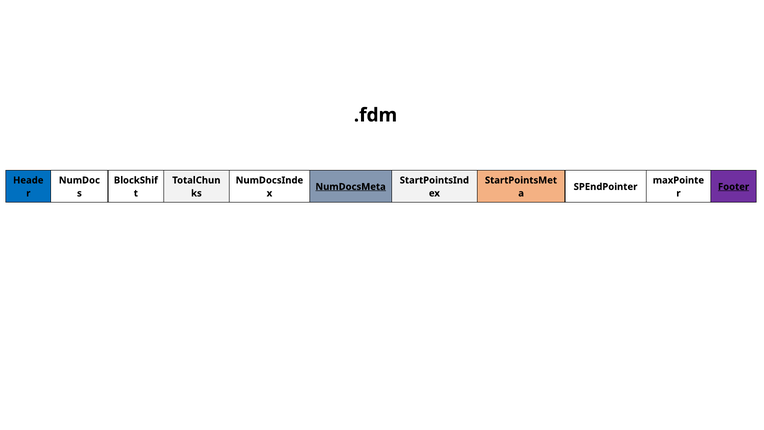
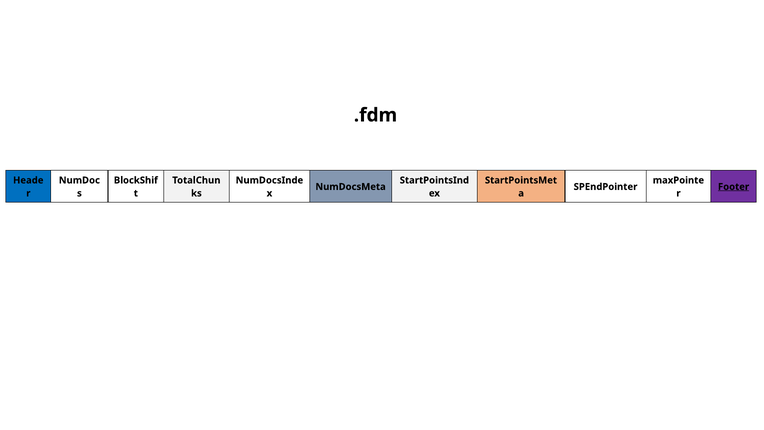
NumDocsMeta underline: present -> none
